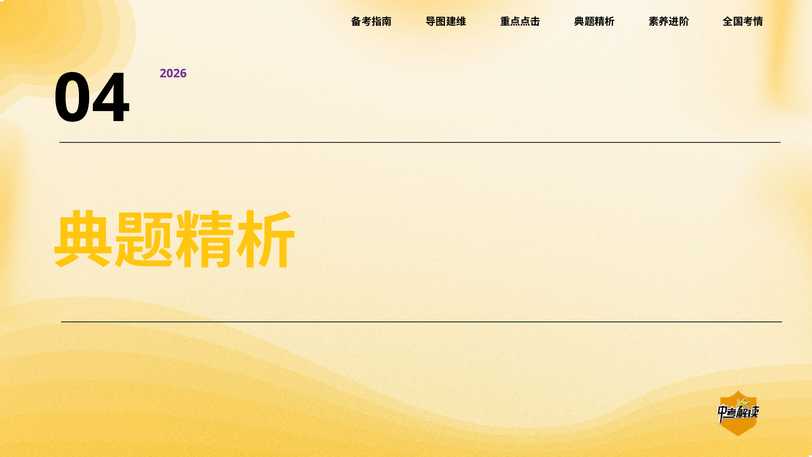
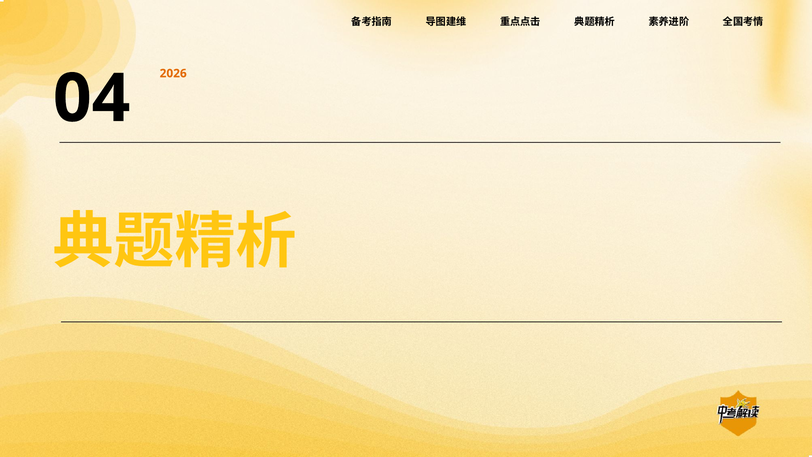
2026 colour: purple -> orange
